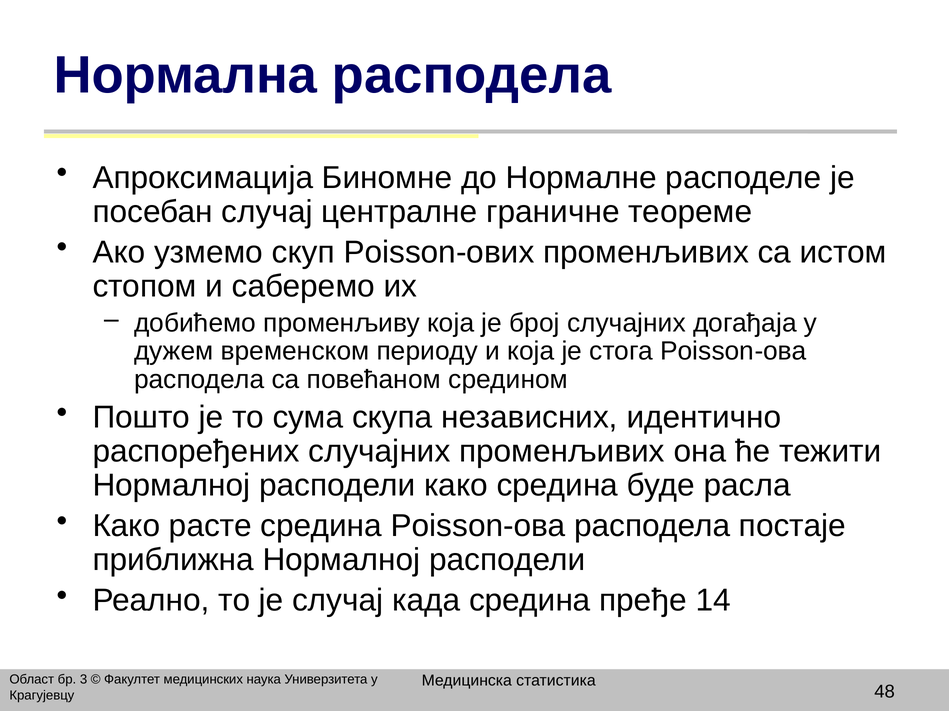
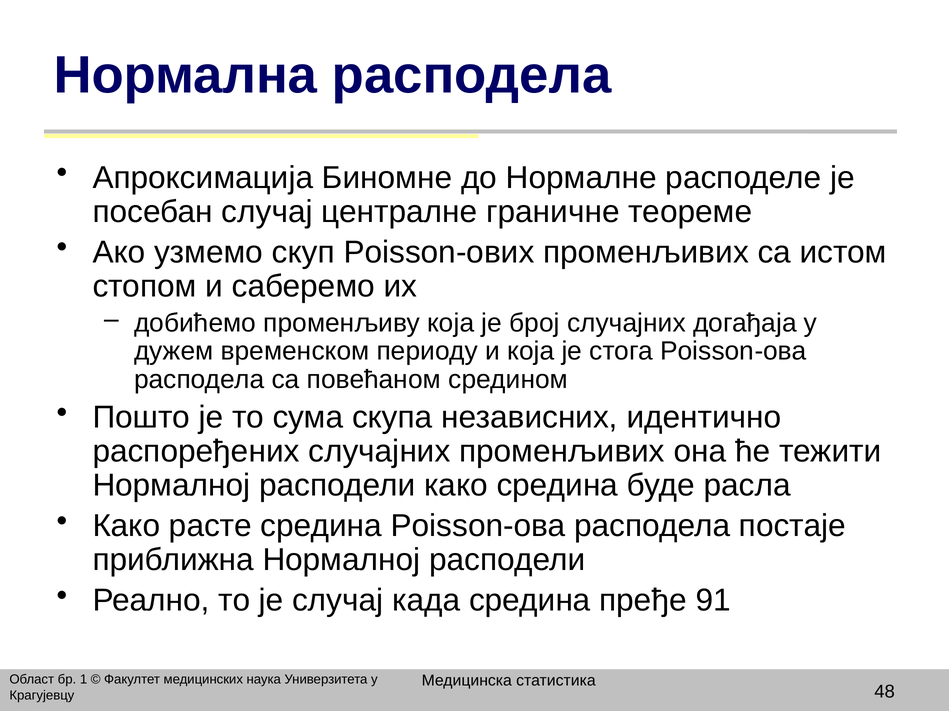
14: 14 -> 91
3: 3 -> 1
